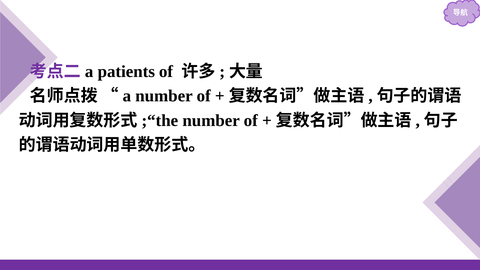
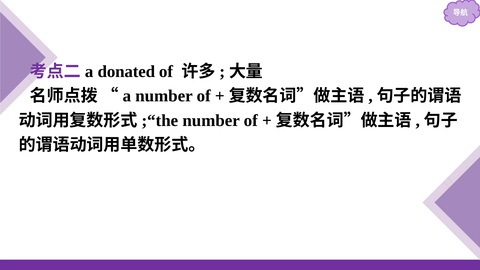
patients: patients -> donated
